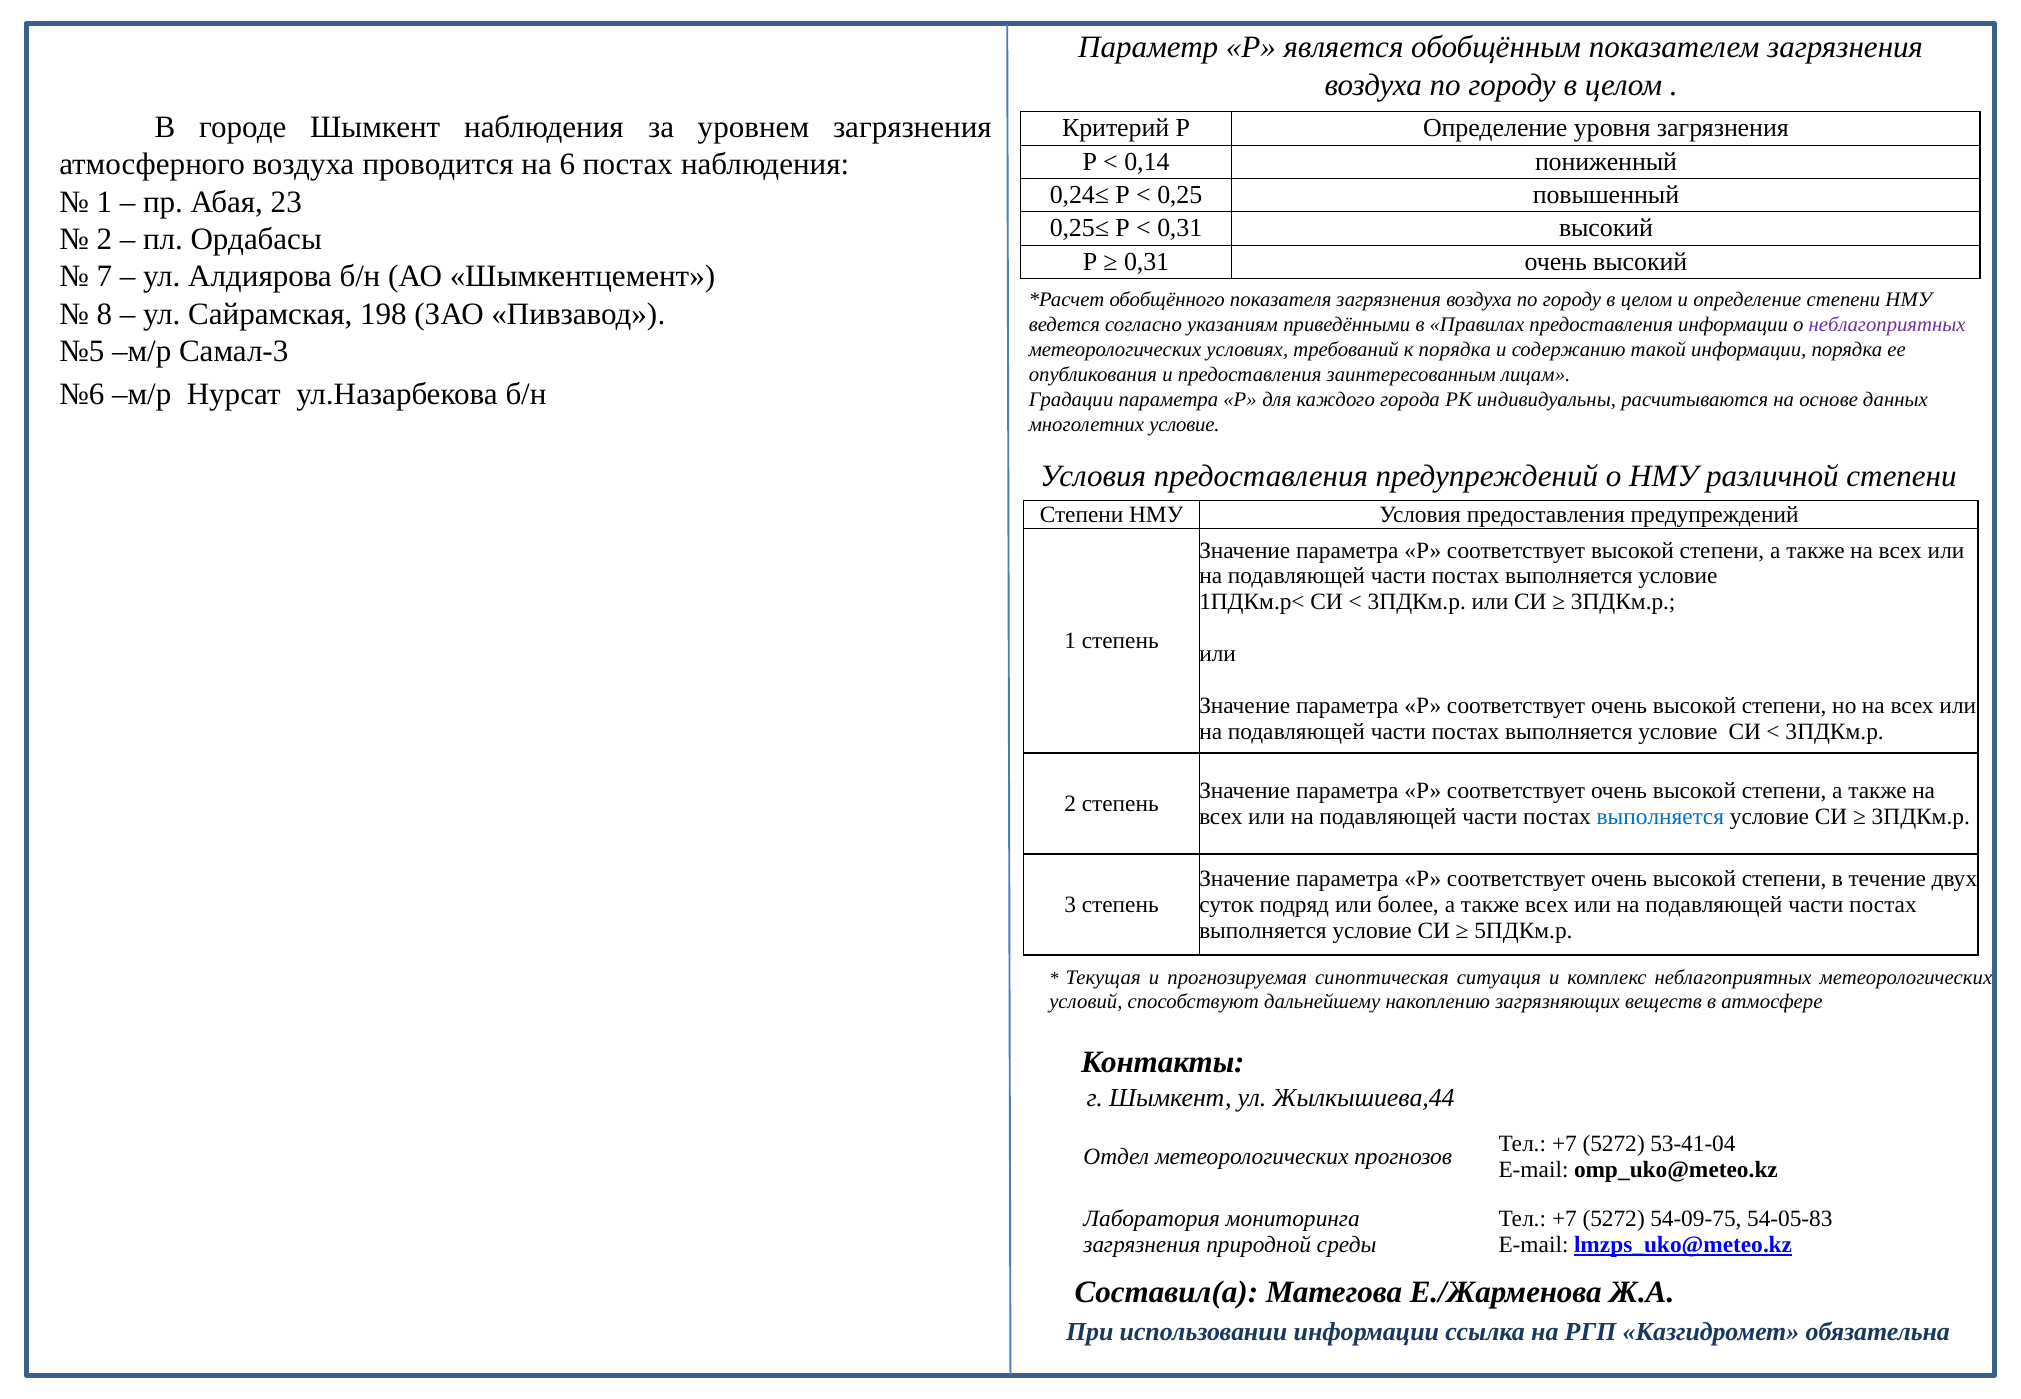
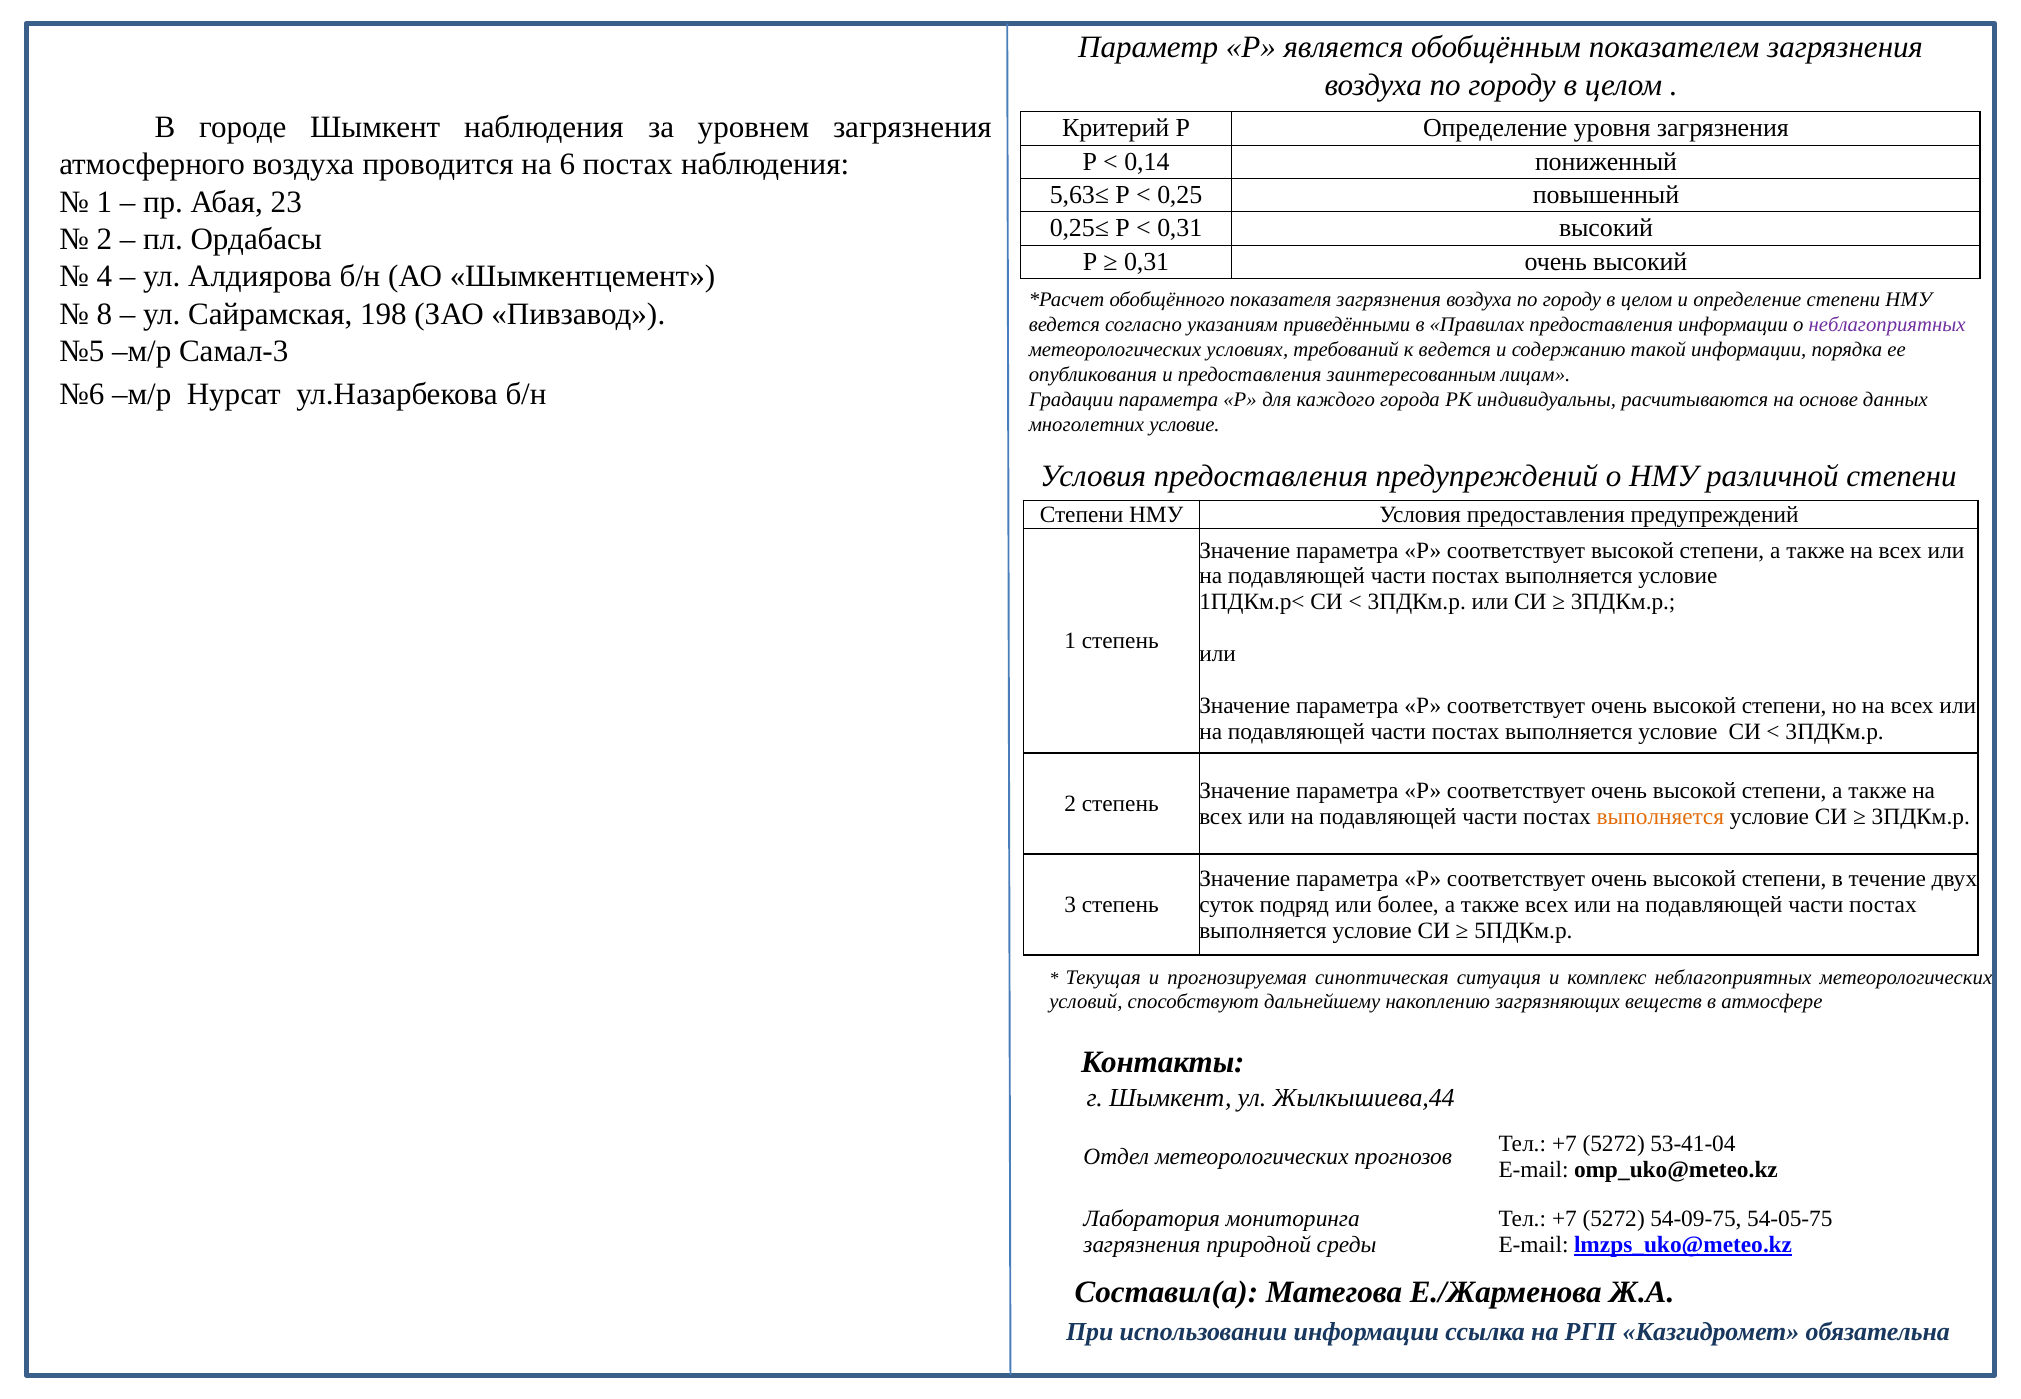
0,24≤: 0,24≤ -> 5,63≤
7: 7 -> 4
к порядка: порядка -> ведется
выполняется at (1660, 817) colour: blue -> orange
54-05-83: 54-05-83 -> 54-05-75
